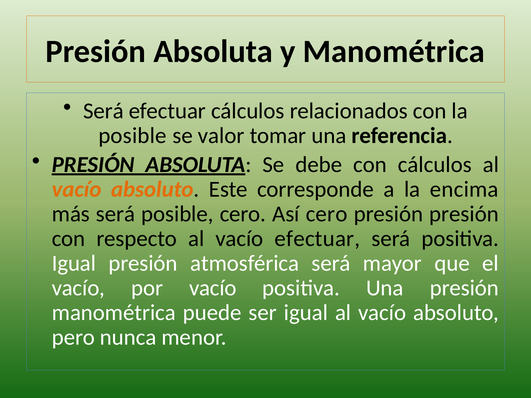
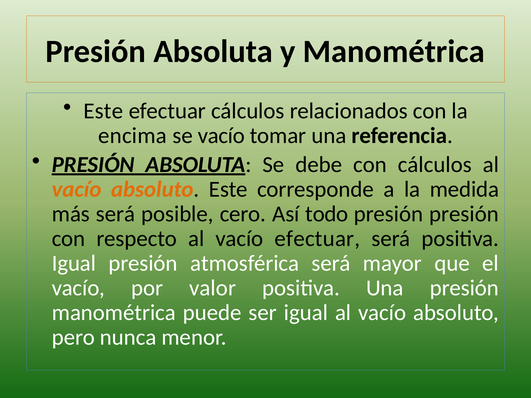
Será at (103, 111): Será -> Este
posible at (133, 136): posible -> encima
se valor: valor -> vacío
encima: encima -> medida
Así cero: cero -> todo
por vacío: vacío -> valor
